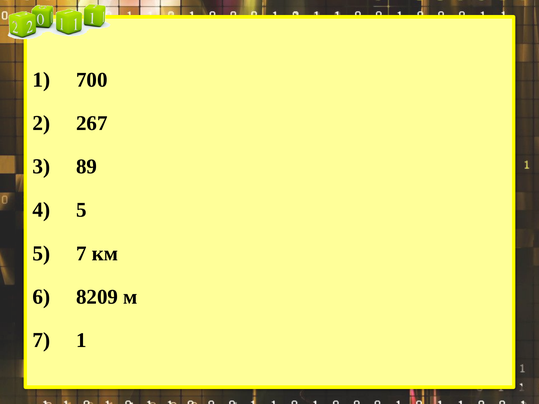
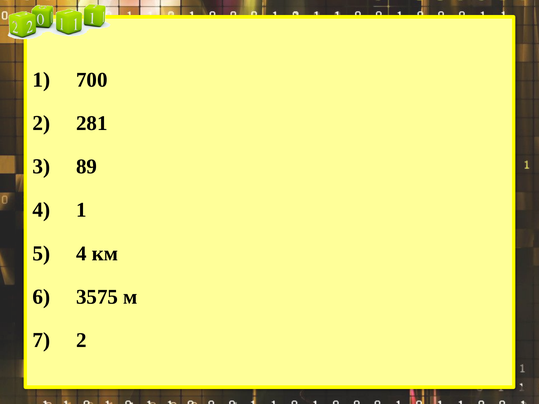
267: 267 -> 281
5 at (81, 210): 5 -> 1
5 7: 7 -> 4
8209: 8209 -> 3575
1 at (81, 340): 1 -> 2
